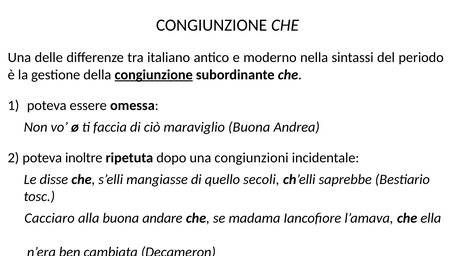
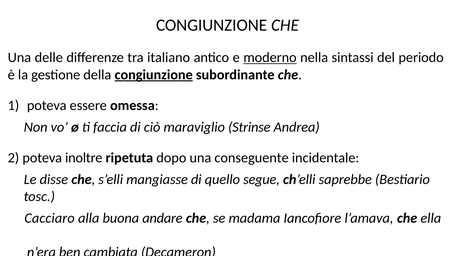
moderno underline: none -> present
maraviglio Buona: Buona -> Strinse
congiunzioni: congiunzioni -> conseguente
secoli: secoli -> segue
